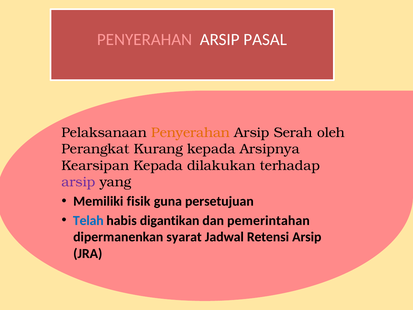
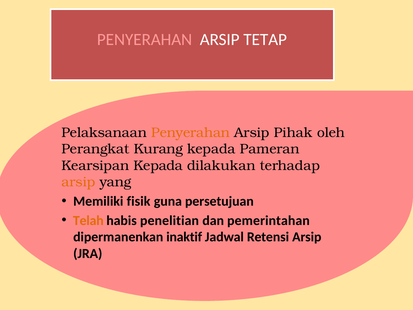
PASAL: PASAL -> TETAP
Serah: Serah -> Pihak
Arsipnya: Arsipnya -> Pameran
arsip at (78, 182) colour: purple -> orange
Telah colour: blue -> orange
digantikan: digantikan -> penelitian
syarat: syarat -> inaktif
